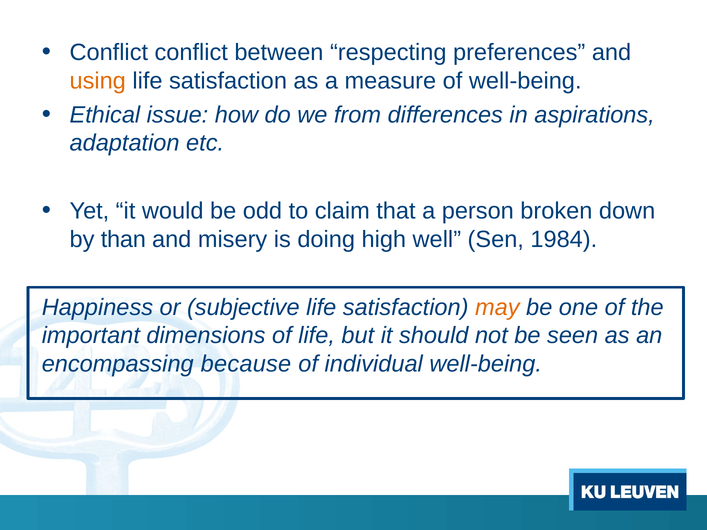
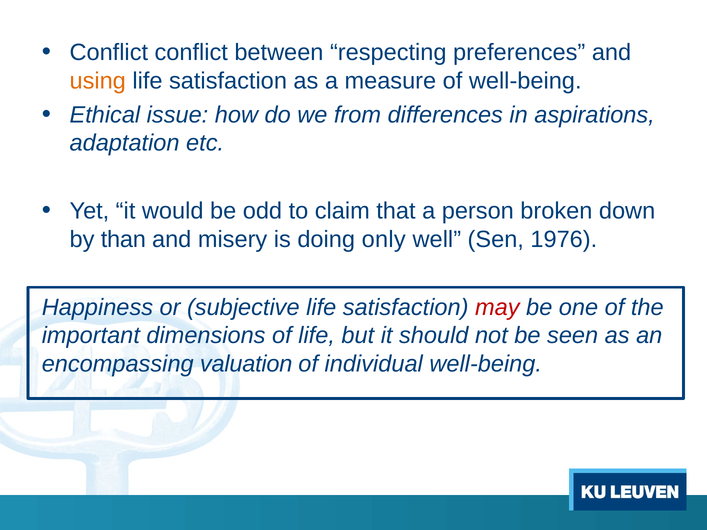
high: high -> only
1984: 1984 -> 1976
may colour: orange -> red
because: because -> valuation
